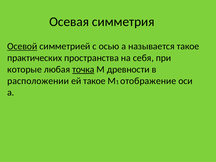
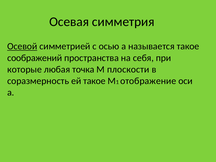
практических: практических -> соображений
точка underline: present -> none
древности: древности -> плоскости
расположении: расположении -> соразмерность
